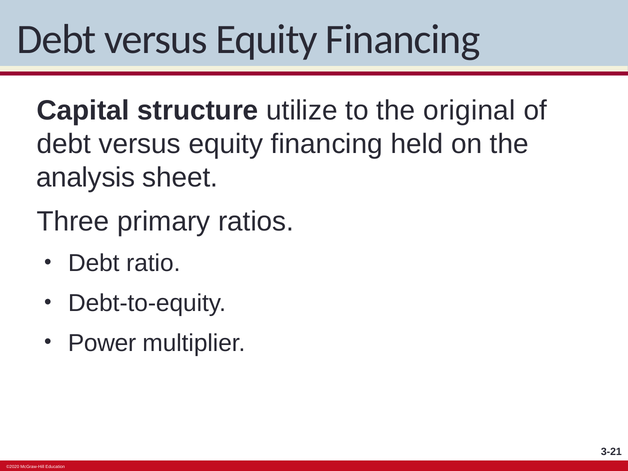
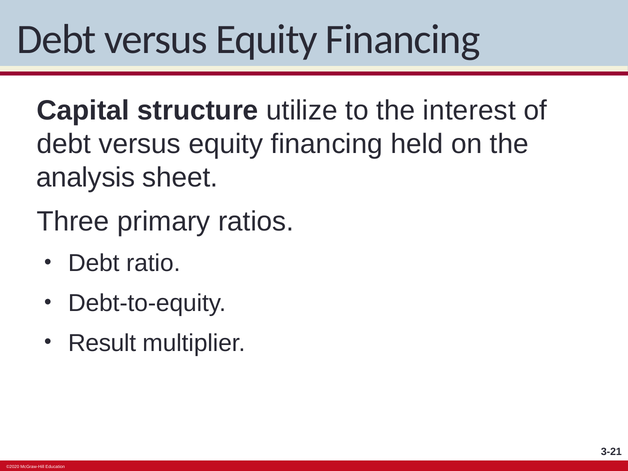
original: original -> interest
Power: Power -> Result
